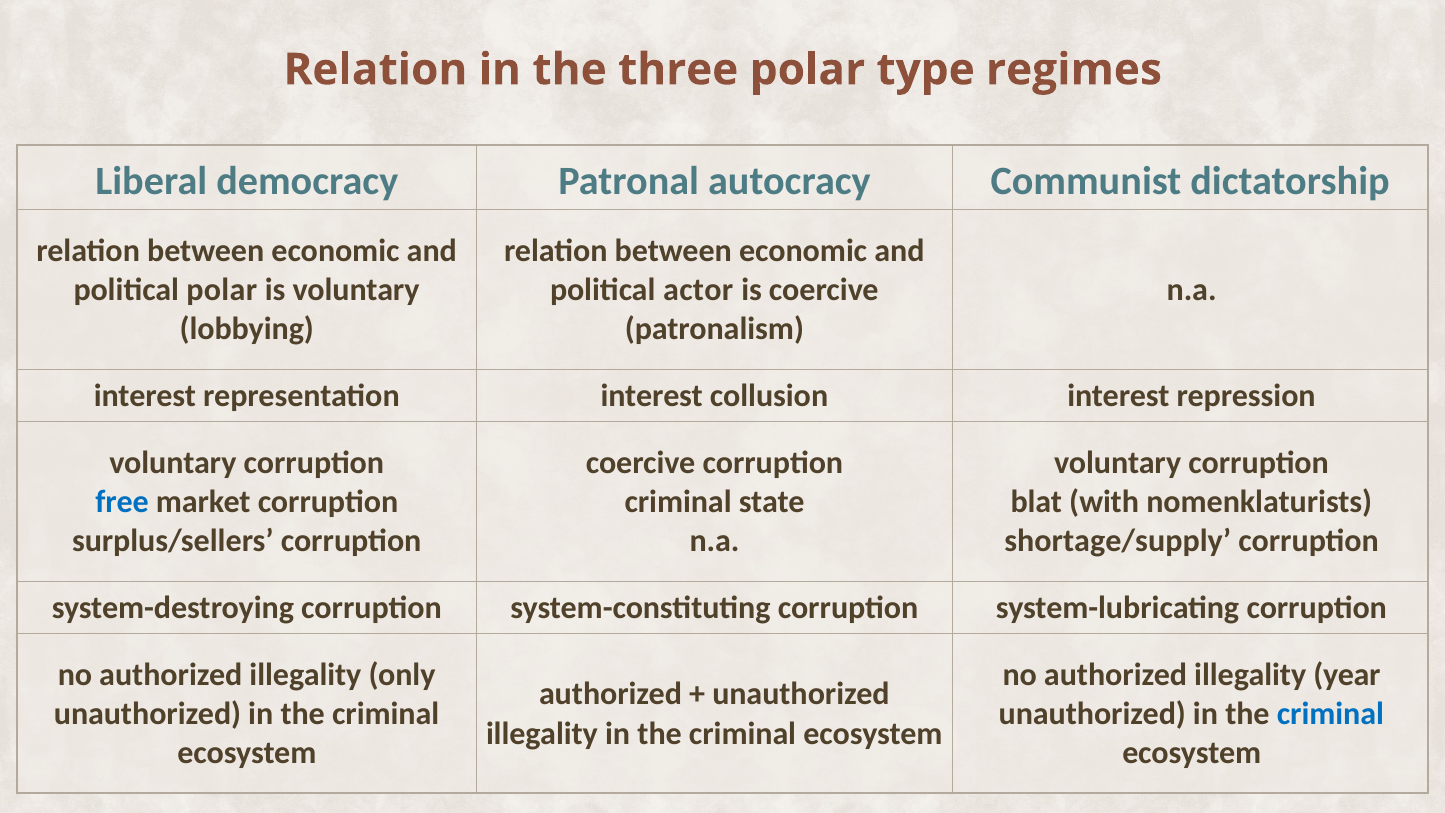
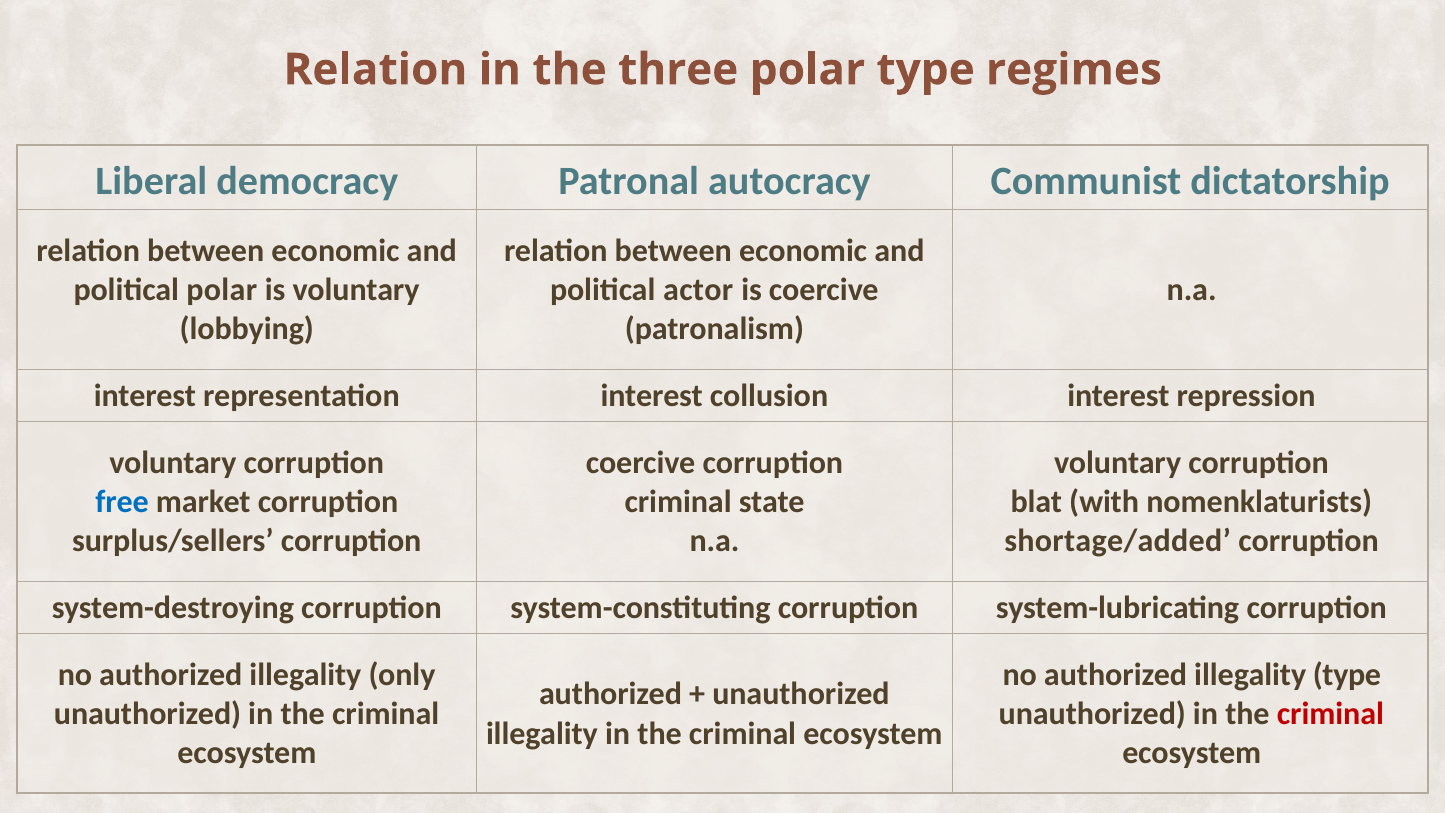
shortage/supply: shortage/supply -> shortage/added
illegality year: year -> type
criminal at (1330, 714) colour: blue -> red
